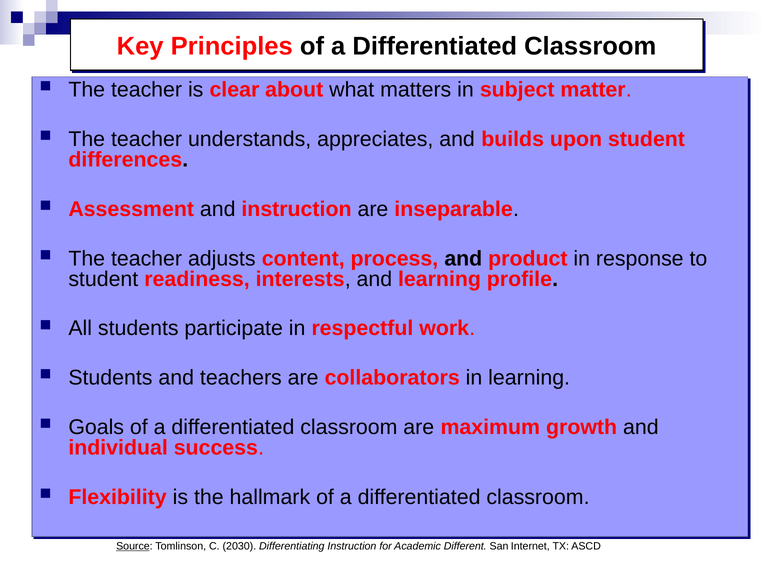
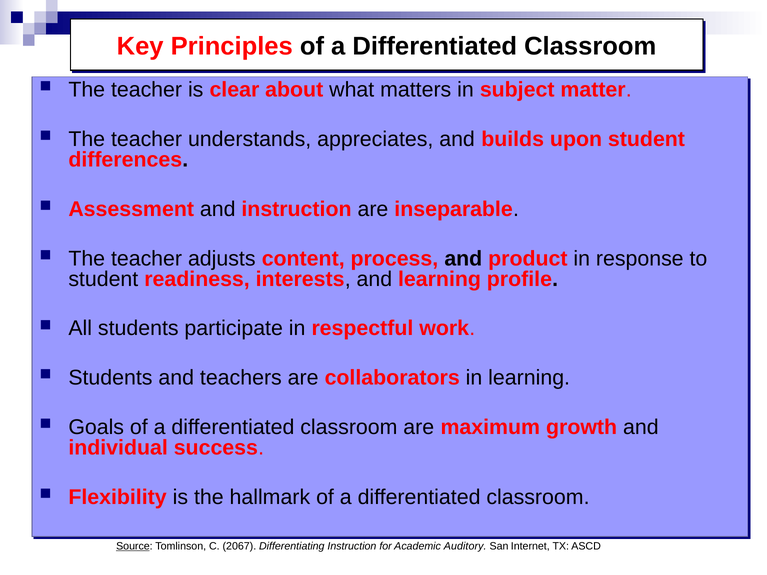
2030: 2030 -> 2067
Different: Different -> Auditory
